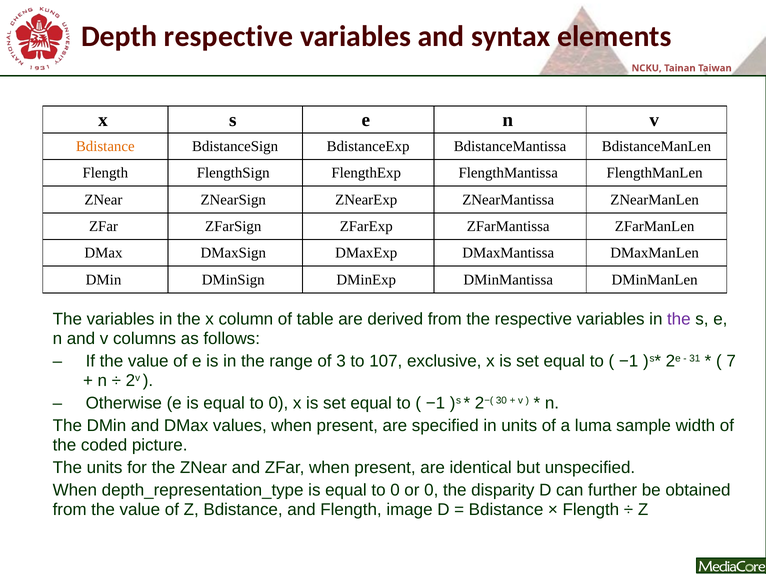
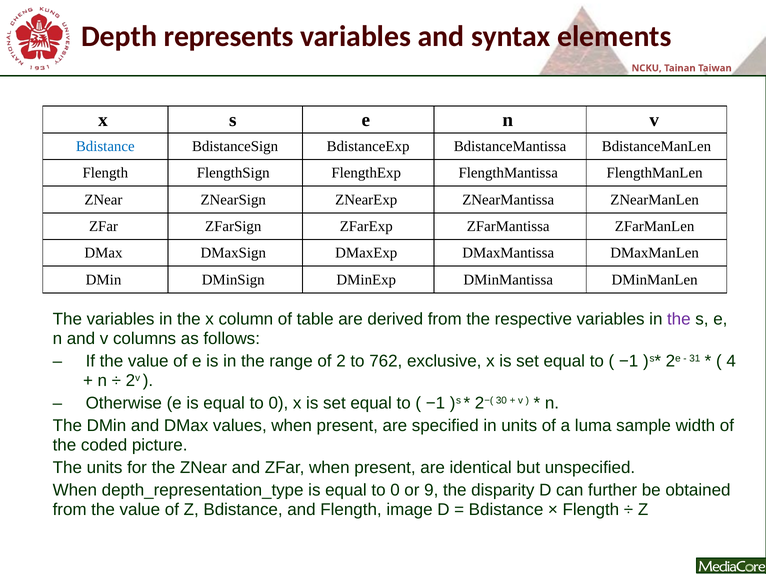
Depth respective: respective -> represents
Bdistance at (105, 146) colour: orange -> blue
3: 3 -> 2
107: 107 -> 762
7: 7 -> 4
or 0: 0 -> 9
